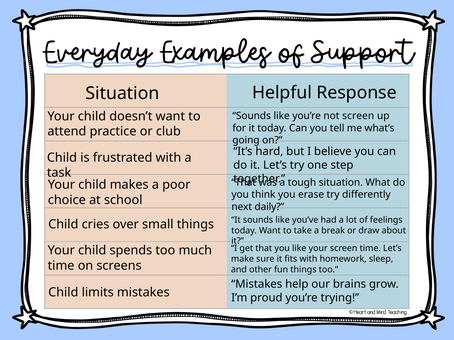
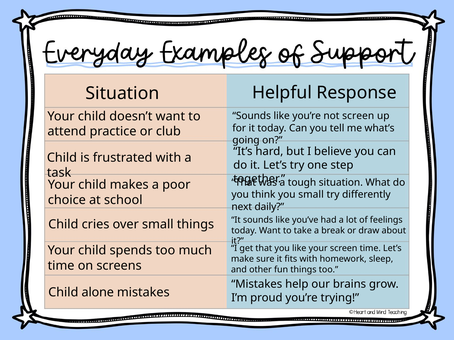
you erase: erase -> small
limits: limits -> alone
